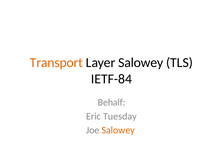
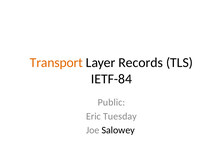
Layer Salowey: Salowey -> Records
Behalf: Behalf -> Public
Salowey at (118, 130) colour: orange -> black
